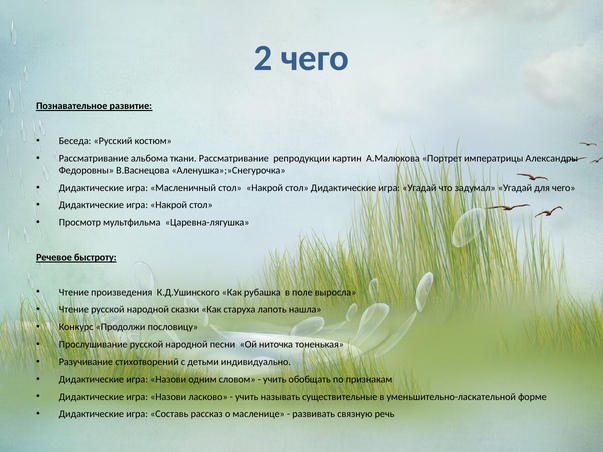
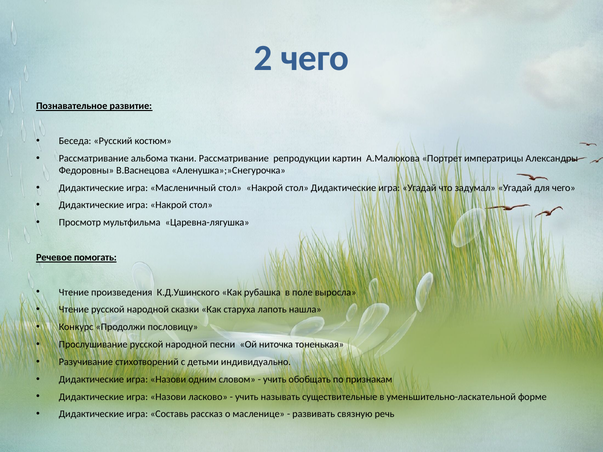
быстроту: быстроту -> помогать
